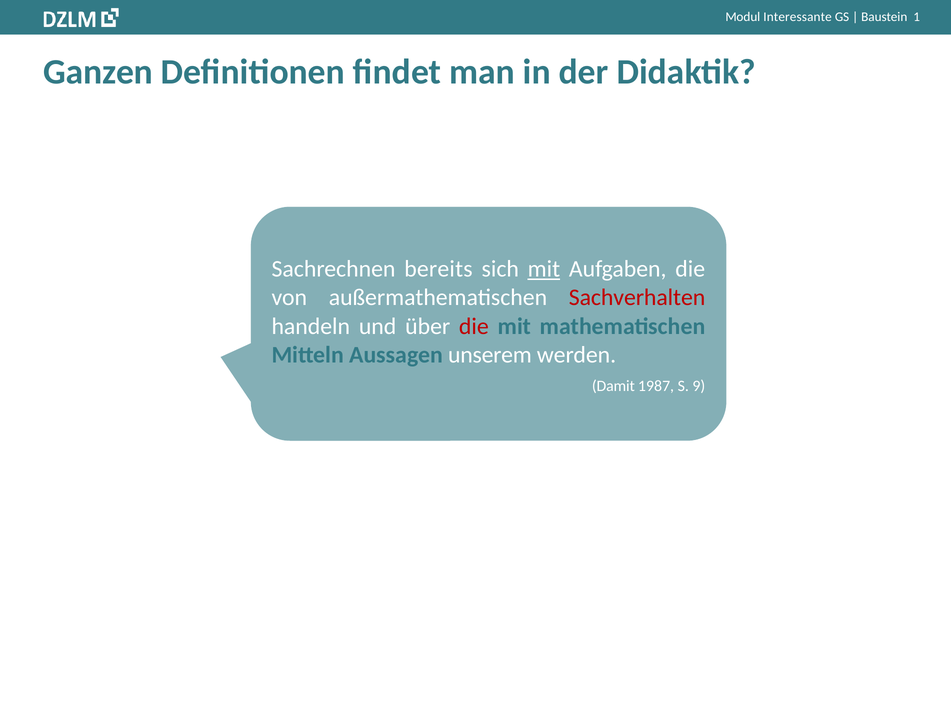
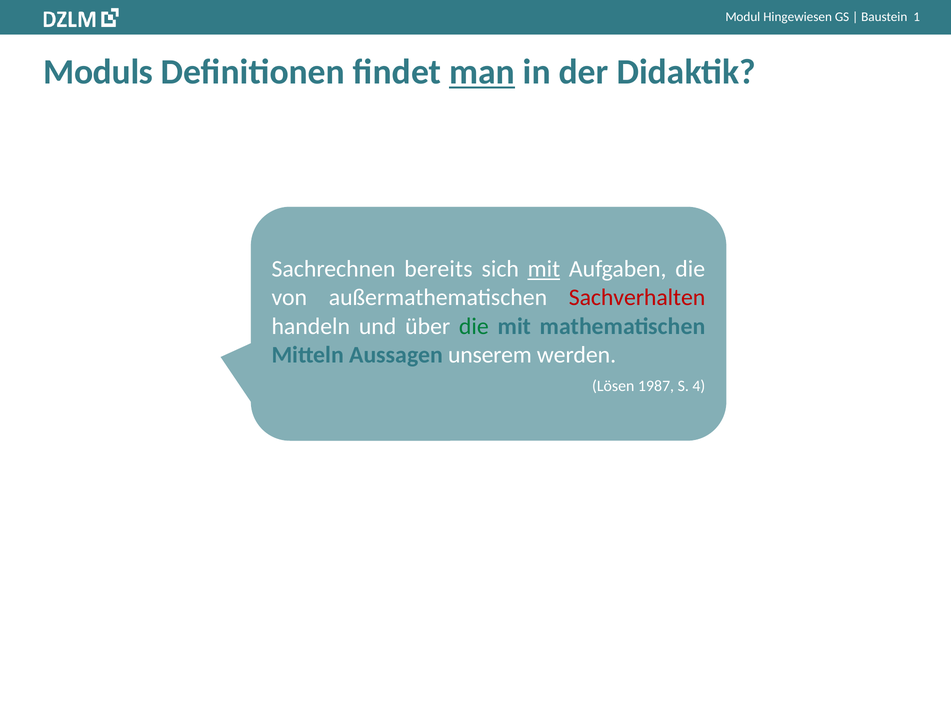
Interessante: Interessante -> Hingewiesen
Ganzen: Ganzen -> Moduls
man underline: none -> present
die at (474, 326) colour: red -> green
Damit: Damit -> Lösen
9: 9 -> 4
